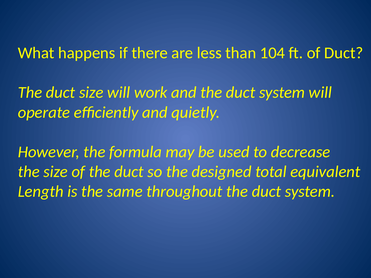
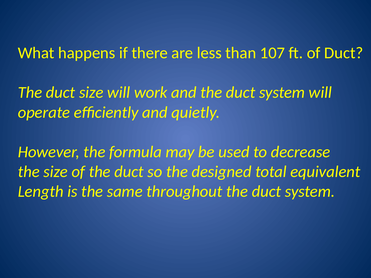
104: 104 -> 107
